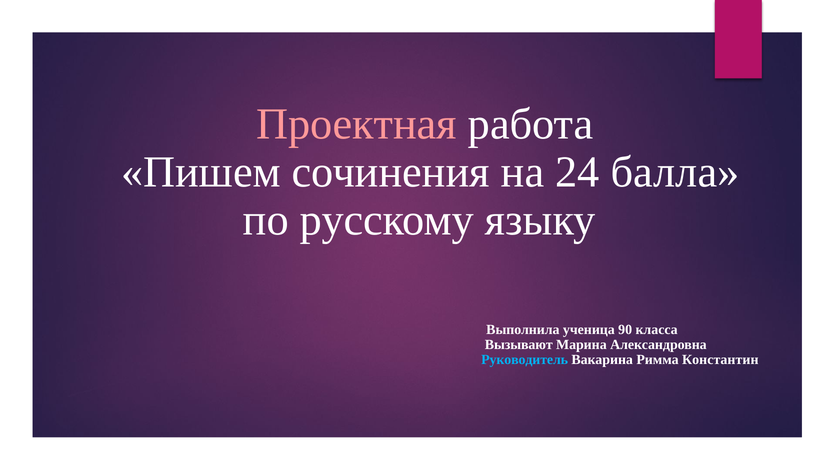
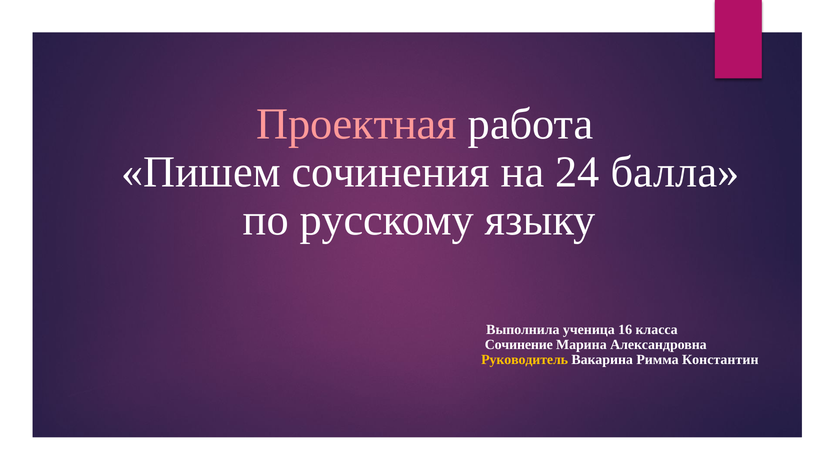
90: 90 -> 16
Вызывают: Вызывают -> Сочинение
Руководитель colour: light blue -> yellow
